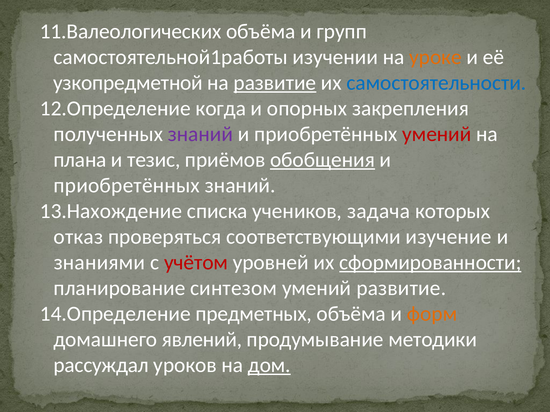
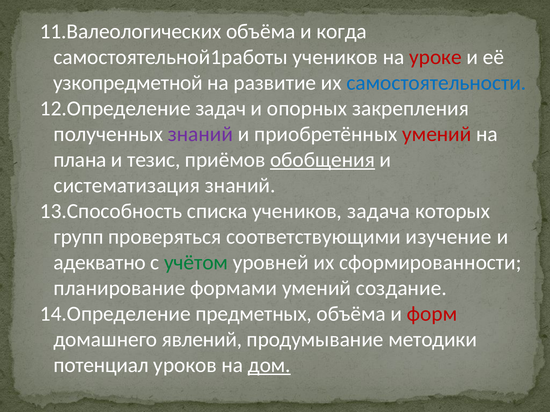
групп: групп -> когда
самостоятельной1работы изучении: изучении -> учеников
уроке colour: orange -> red
развитие at (275, 83) underline: present -> none
когда: когда -> задач
приобретённых at (127, 186): приобретённых -> систематизация
13.Нахождение: 13.Нахождение -> 13.Способность
отказ: отказ -> групп
знаниями: знаниями -> адекватно
учётом colour: red -> green
сформированности underline: present -> none
синтезом: синтезом -> формами
умений развитие: развитие -> создание
форм colour: orange -> red
рассуждал: рассуждал -> потенциал
